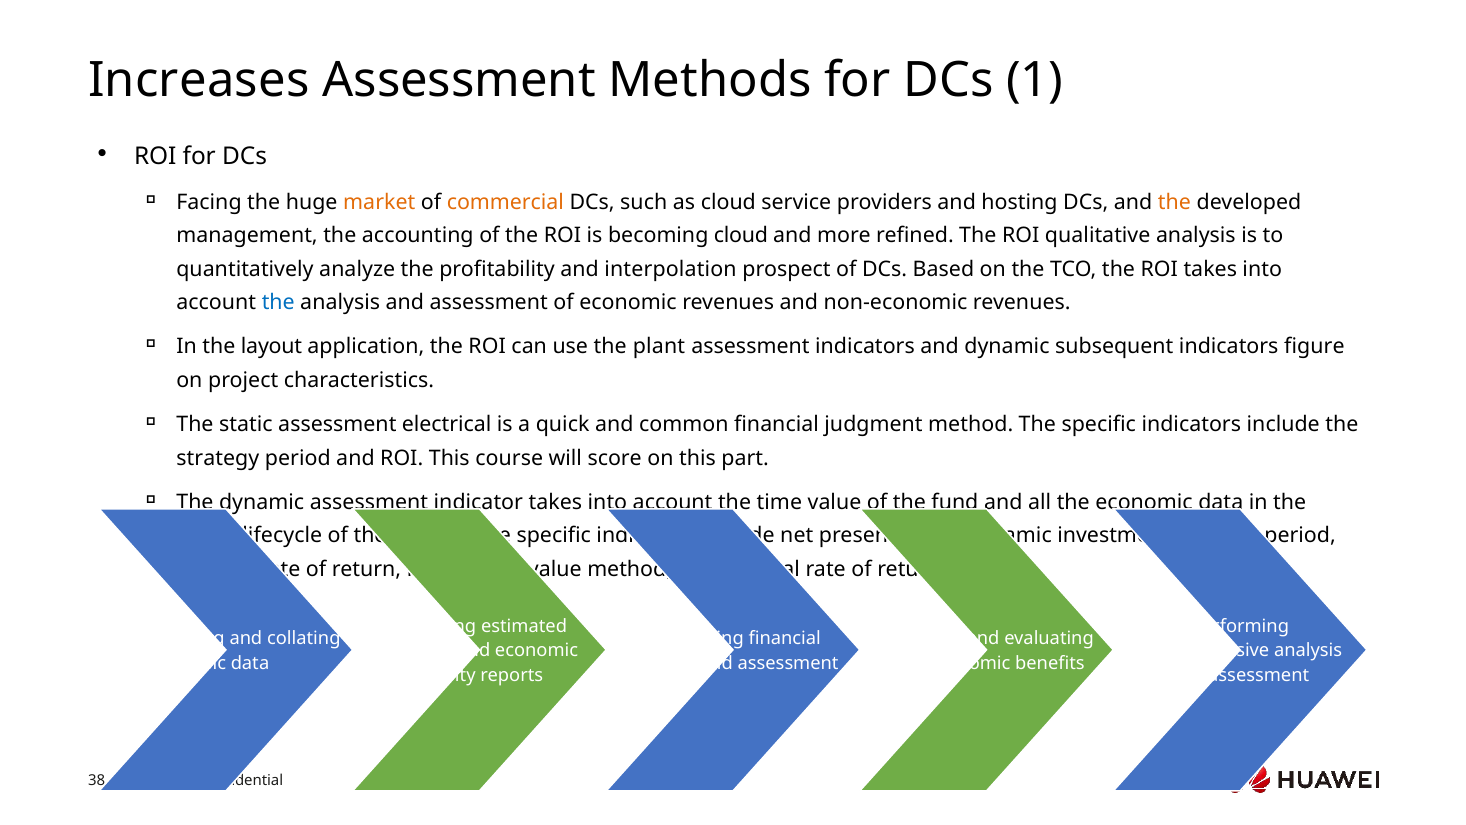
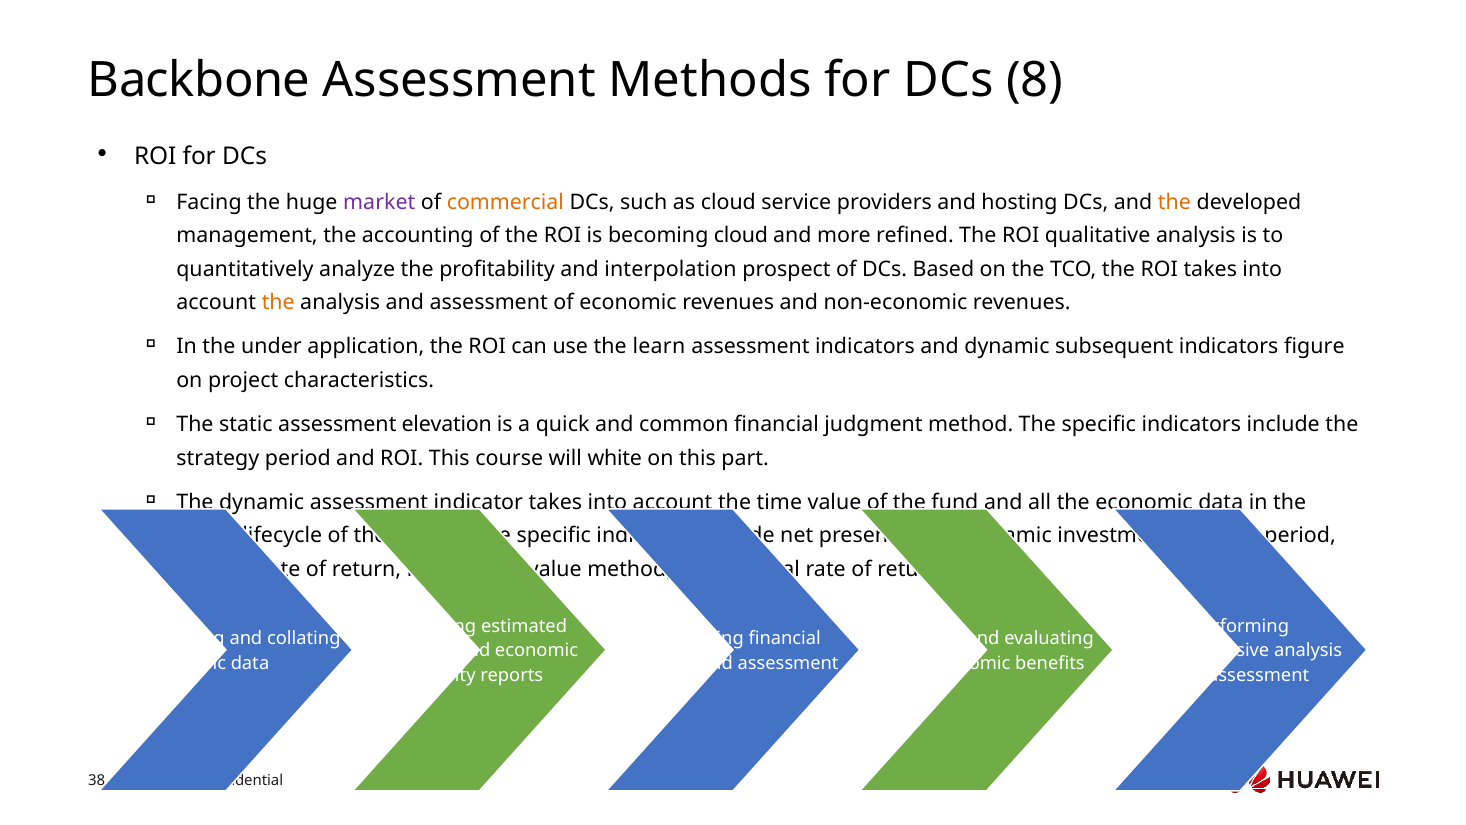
Increases: Increases -> Backbone
1: 1 -> 8
market colour: orange -> purple
the at (278, 302) colour: blue -> orange
layout: layout -> under
plant: plant -> learn
electrical: electrical -> elevation
score: score -> white
